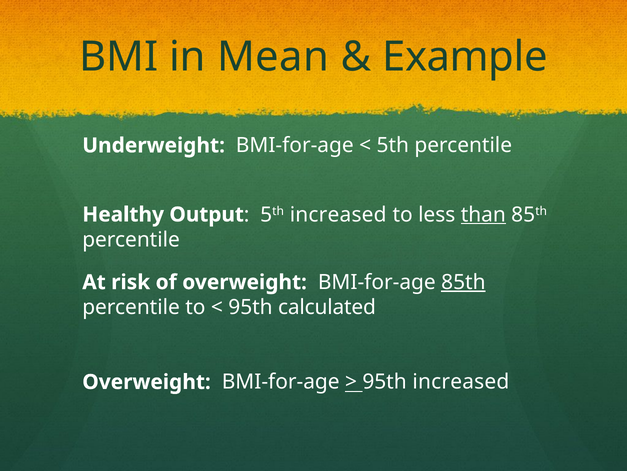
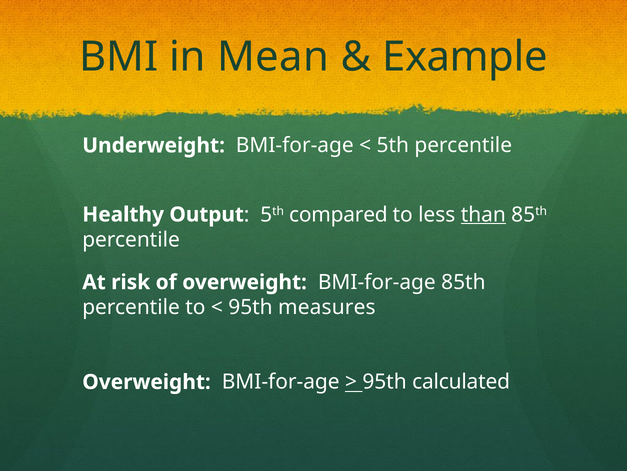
5th increased: increased -> compared
85th at (463, 282) underline: present -> none
calculated: calculated -> measures
95th increased: increased -> calculated
